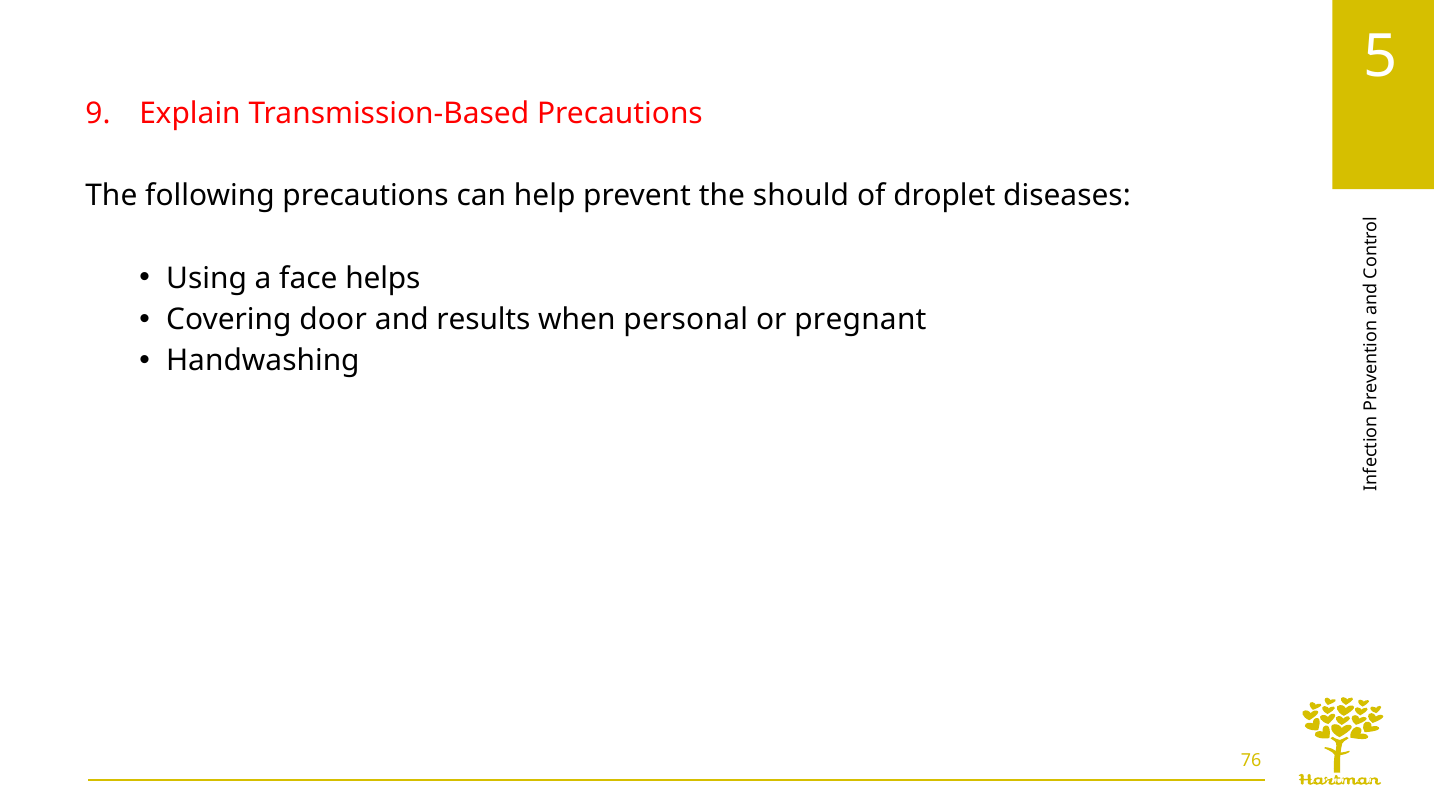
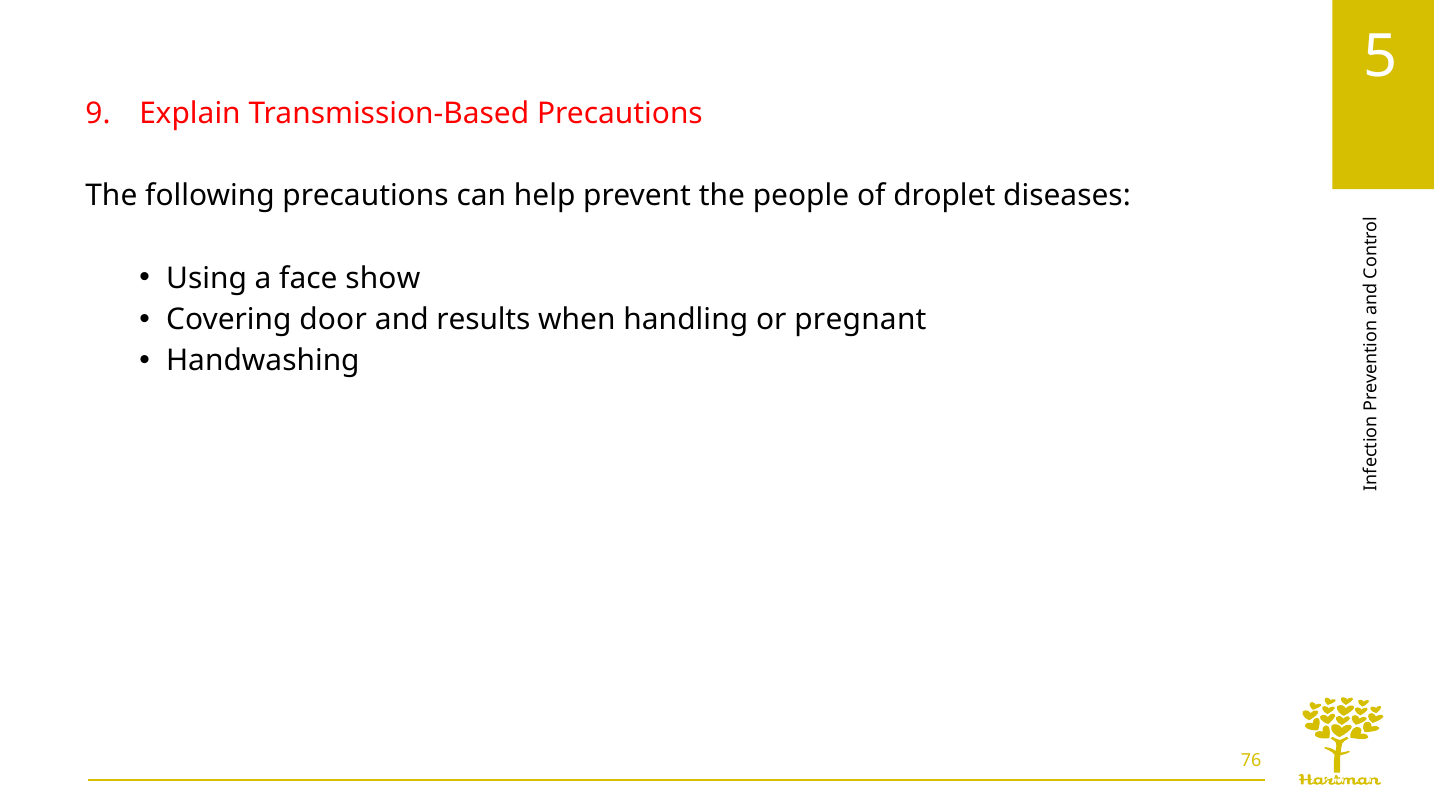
should: should -> people
helps: helps -> show
personal: personal -> handling
